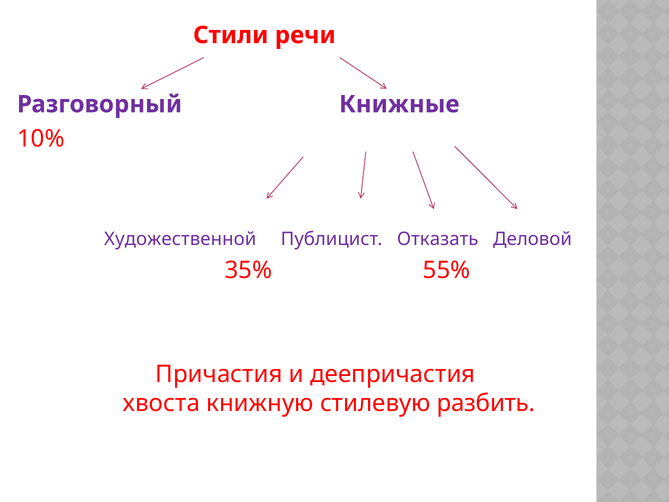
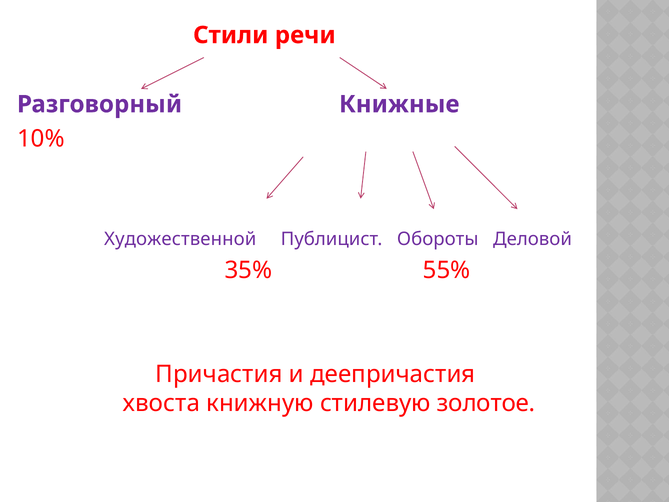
Отказать: Отказать -> Обороты
разбить: разбить -> золотое
